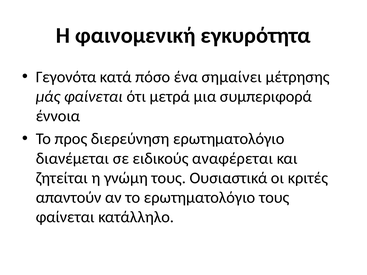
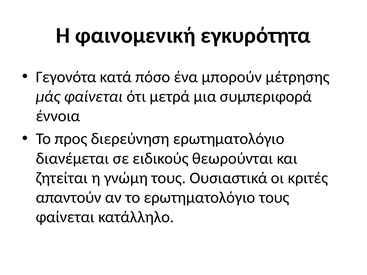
σημαίνει: σημαίνει -> μπορούν
αναφέρεται: αναφέρεται -> θεωρούνται
